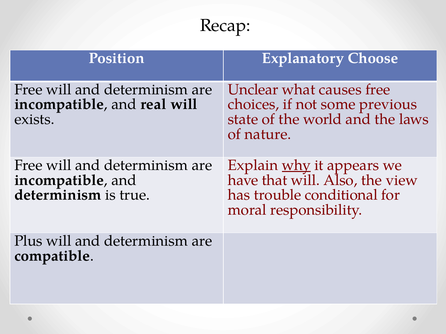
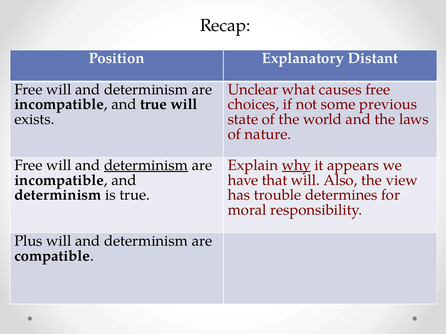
Choose: Choose -> Distant
and real: real -> true
determinism at (146, 165) underline: none -> present
conditional: conditional -> determines
